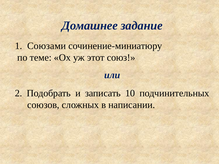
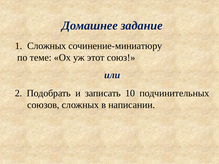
Союзами at (47, 46): Союзами -> Сложных
